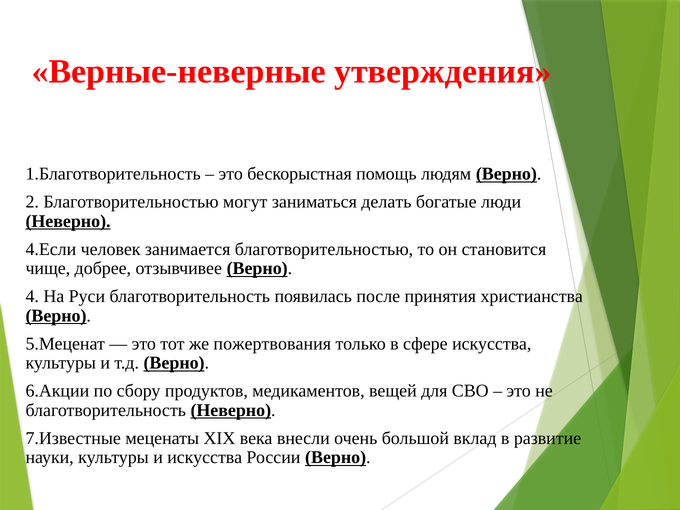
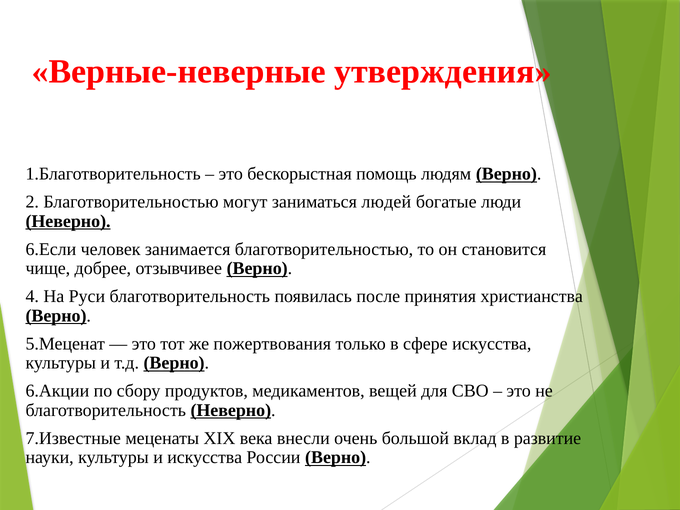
делать: делать -> людей
4.Если: 4.Если -> 6.Если
